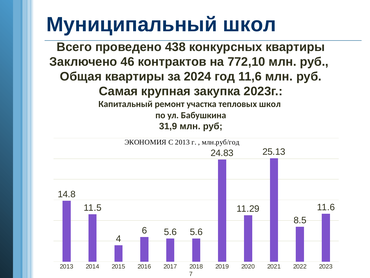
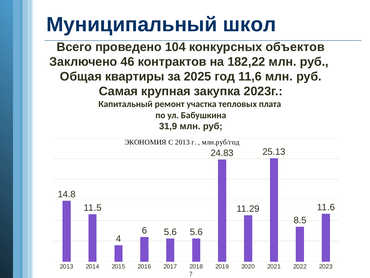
438: 438 -> 104
конкурсных квартиры: квартиры -> объектов
772,10: 772,10 -> 182,22
2024: 2024 -> 2025
тепловых школ: школ -> плата
